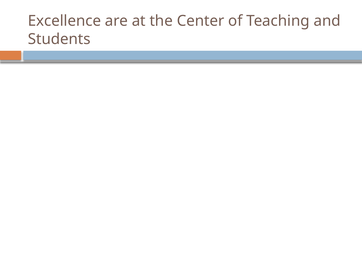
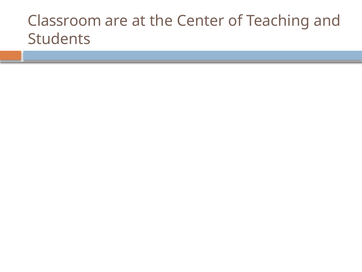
Excellence: Excellence -> Classroom
